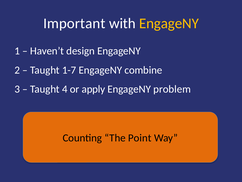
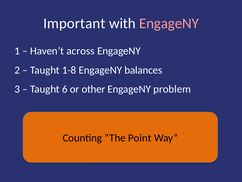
EngageNY at (169, 23) colour: yellow -> pink
design: design -> across
1-7: 1-7 -> 1-8
combine: combine -> balances
4: 4 -> 6
apply: apply -> other
